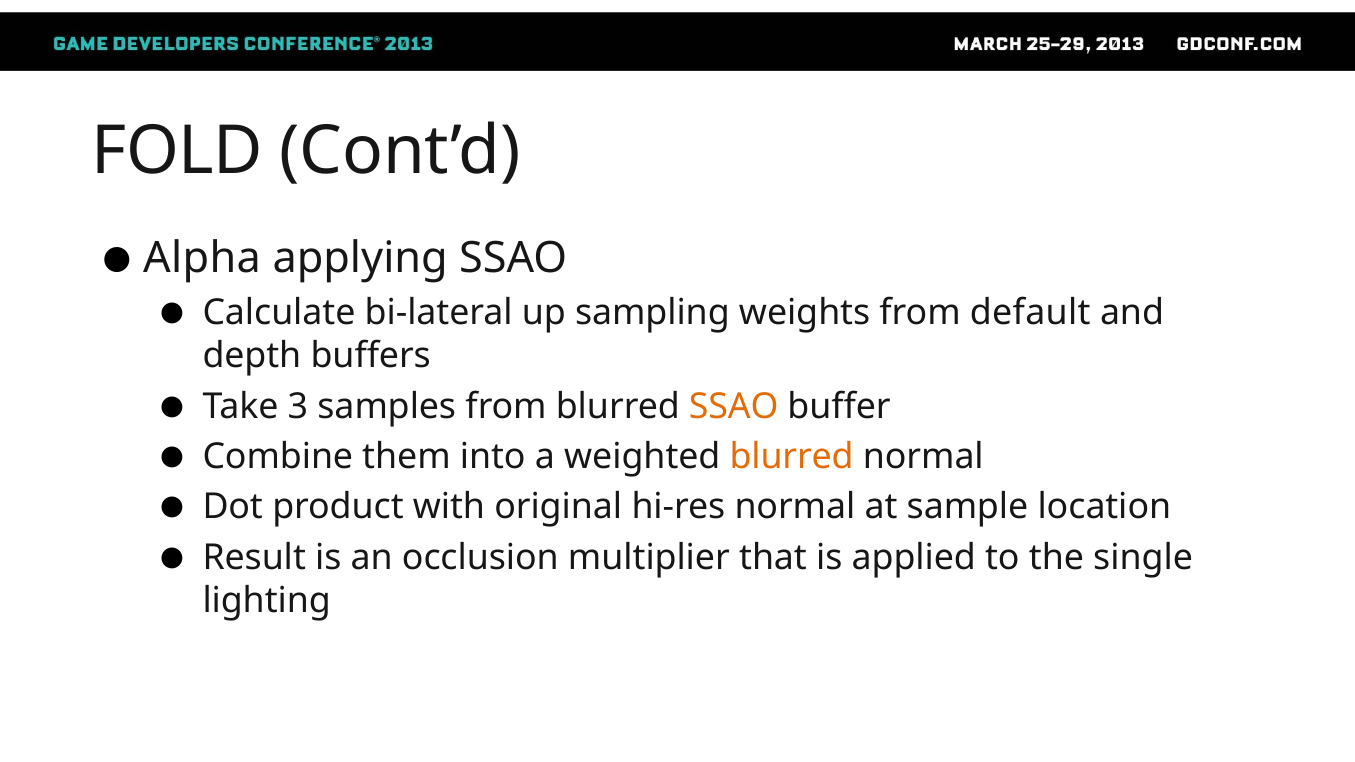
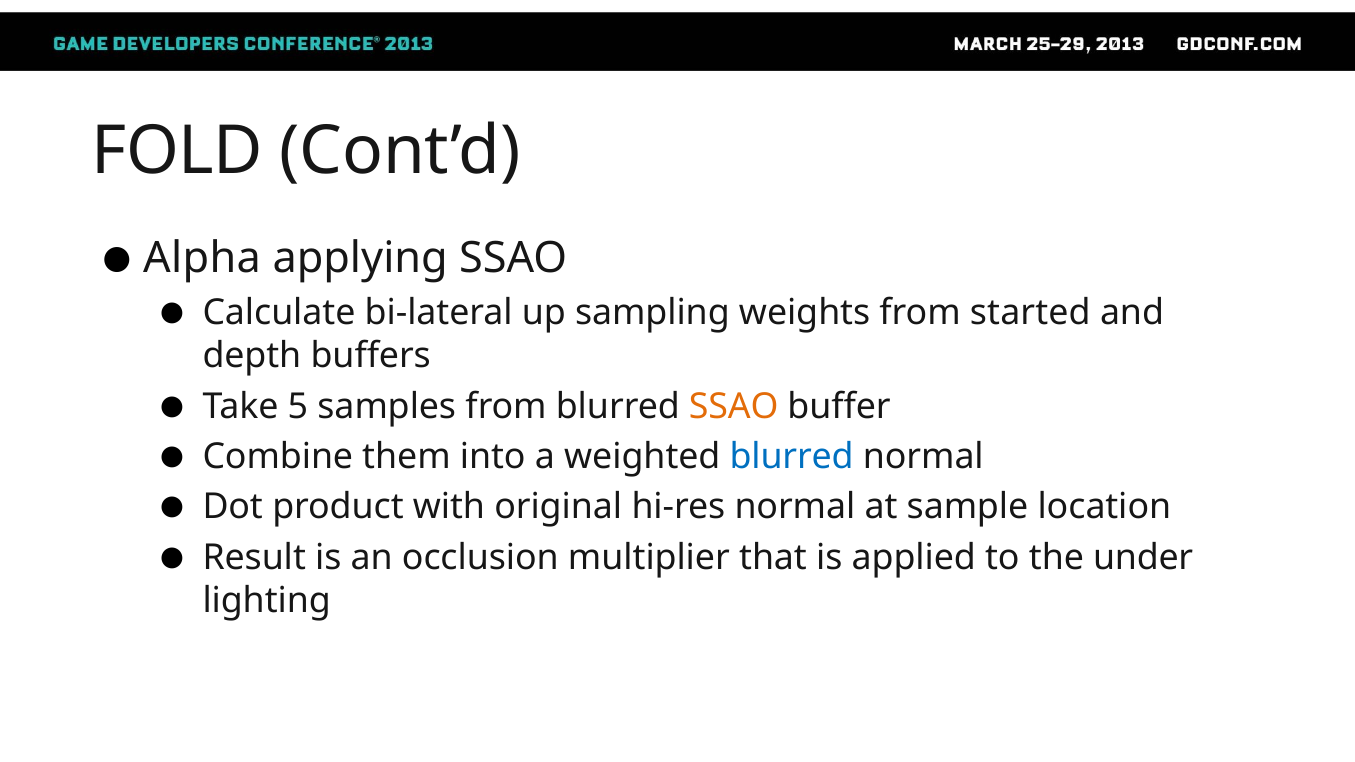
default: default -> started
3: 3 -> 5
blurred at (792, 457) colour: orange -> blue
single: single -> under
